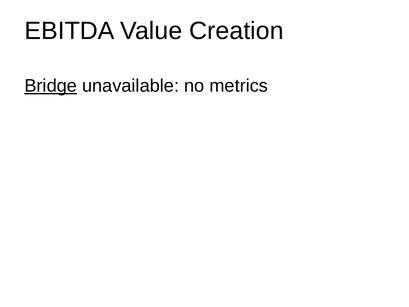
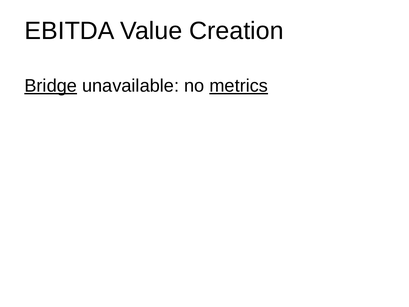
metrics underline: none -> present
